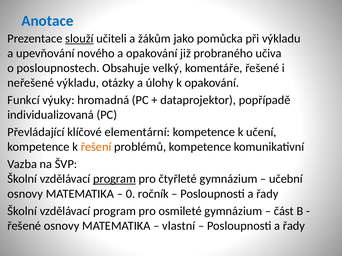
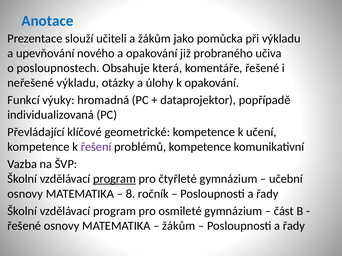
slouží underline: present -> none
velký: velký -> která
elementární: elementární -> geometrické
řešení colour: orange -> purple
0: 0 -> 8
vlastní at (179, 226): vlastní -> žákům
